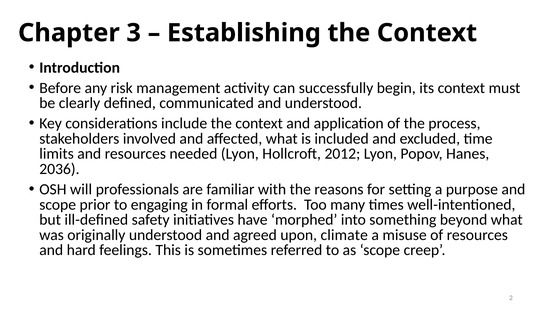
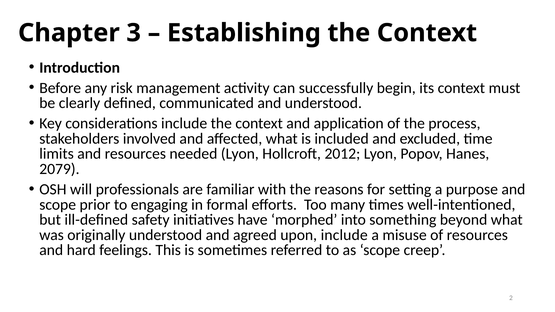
2036: 2036 -> 2079
upon climate: climate -> include
